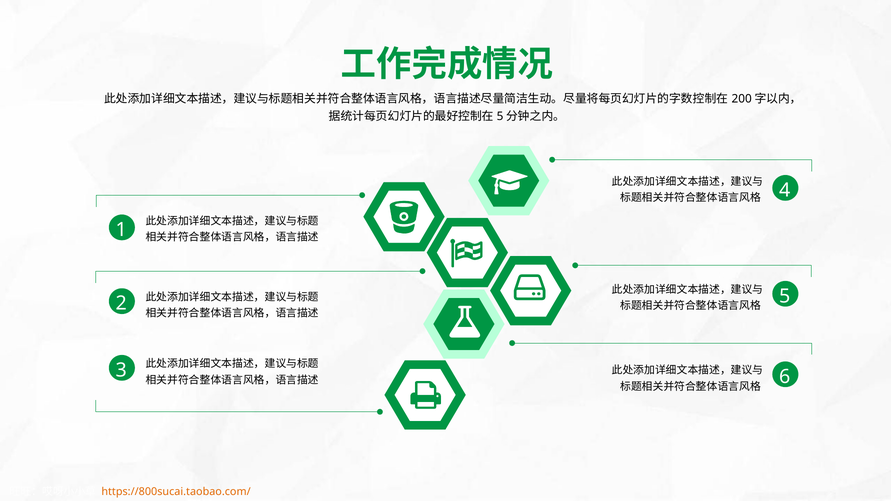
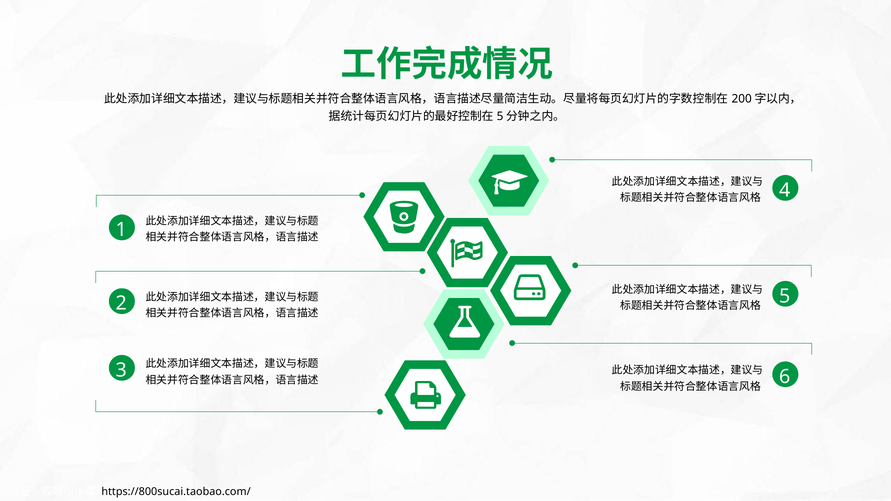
https://800sucai.taobao.com/ colour: orange -> black
